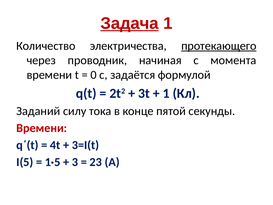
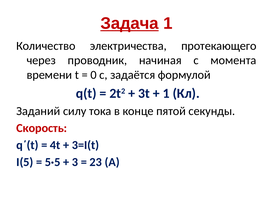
протекающего underline: present -> none
Времени at (42, 128): Времени -> Скорость
1·5: 1·5 -> 5·5
